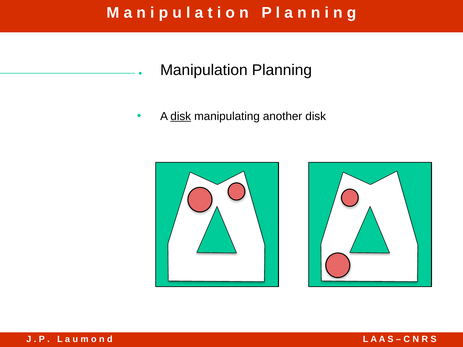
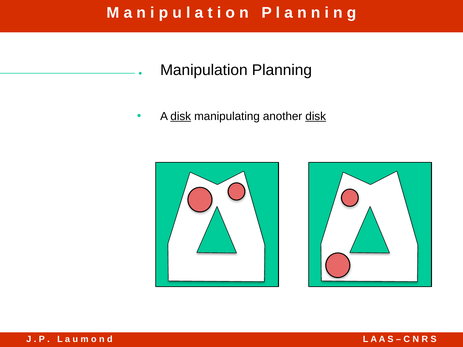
disk at (316, 116) underline: none -> present
